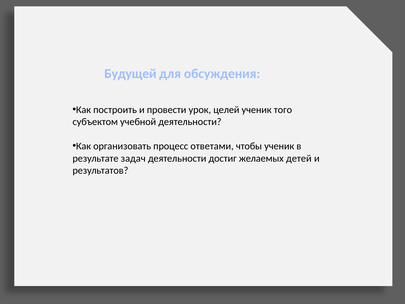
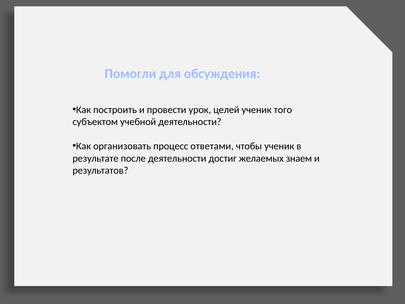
Будущей: Будущей -> Помогли
задач: задач -> после
детей: детей -> знаем
